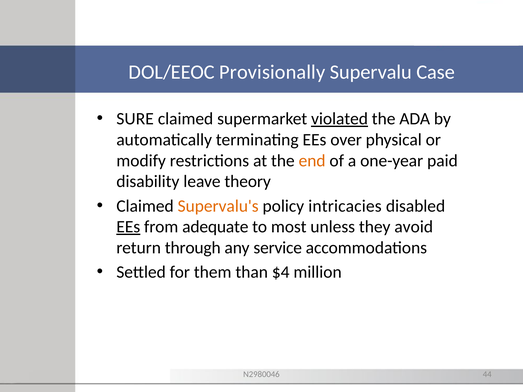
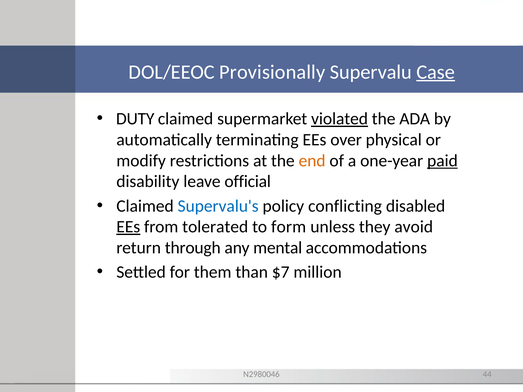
Case underline: none -> present
SURE: SURE -> DUTY
paid underline: none -> present
theory: theory -> official
Supervalu's colour: orange -> blue
intricacies: intricacies -> conflicting
adequate: adequate -> tolerated
most: most -> form
service: service -> mental
$4: $4 -> $7
